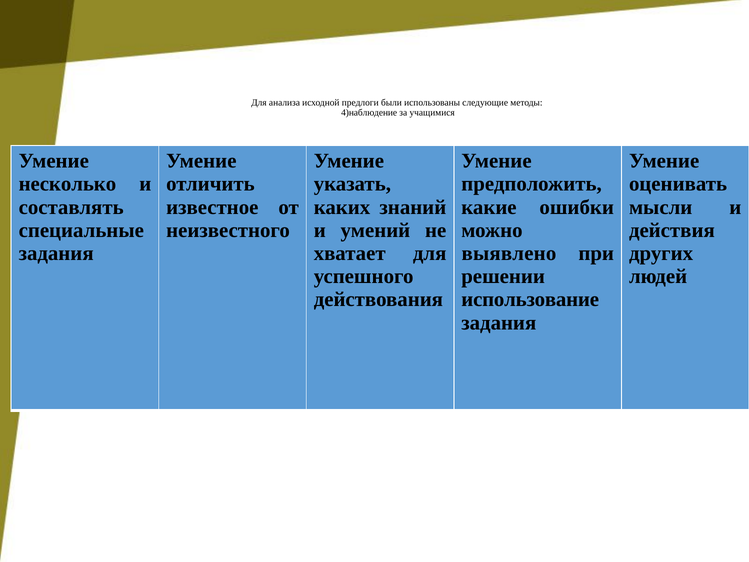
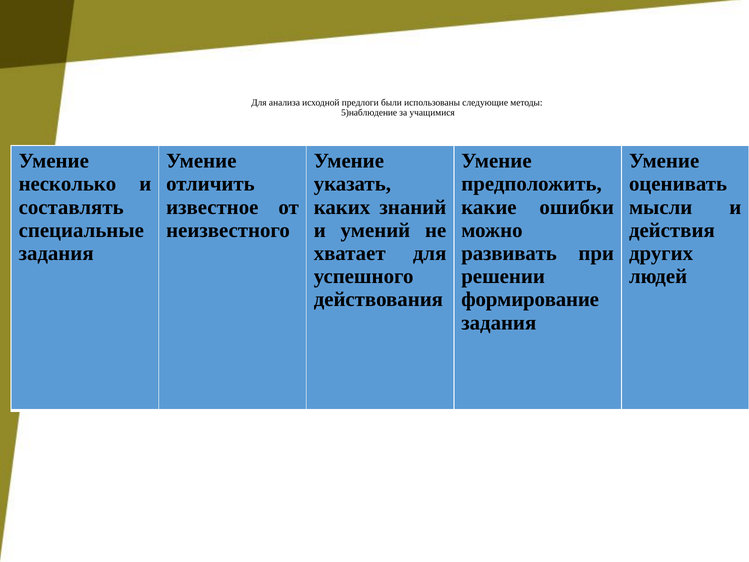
4)наблюдение: 4)наблюдение -> 5)наблюдение
выявлено: выявлено -> развивать
использование: использование -> формирование
